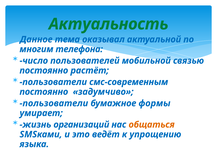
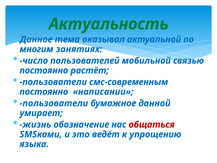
телефона: телефона -> занятиях
задумчиво: задумчиво -> написании
формы: формы -> данной
организаций: организаций -> обозначение
общаться colour: orange -> red
